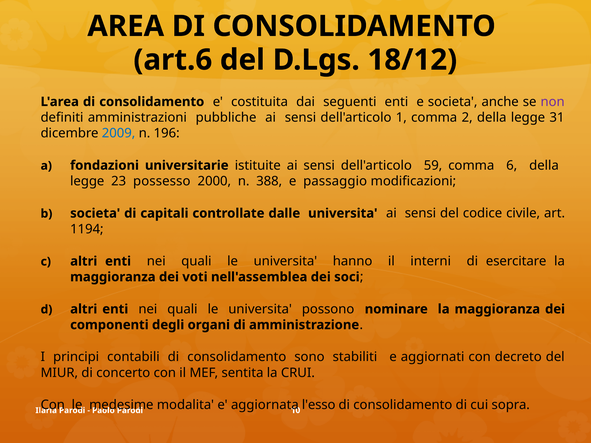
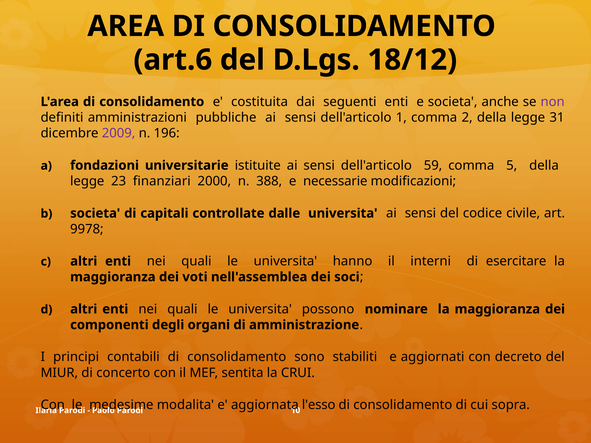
2009 colour: blue -> purple
6: 6 -> 5
possesso: possesso -> finanziari
passaggio: passaggio -> necessarie
1194: 1194 -> 9978
